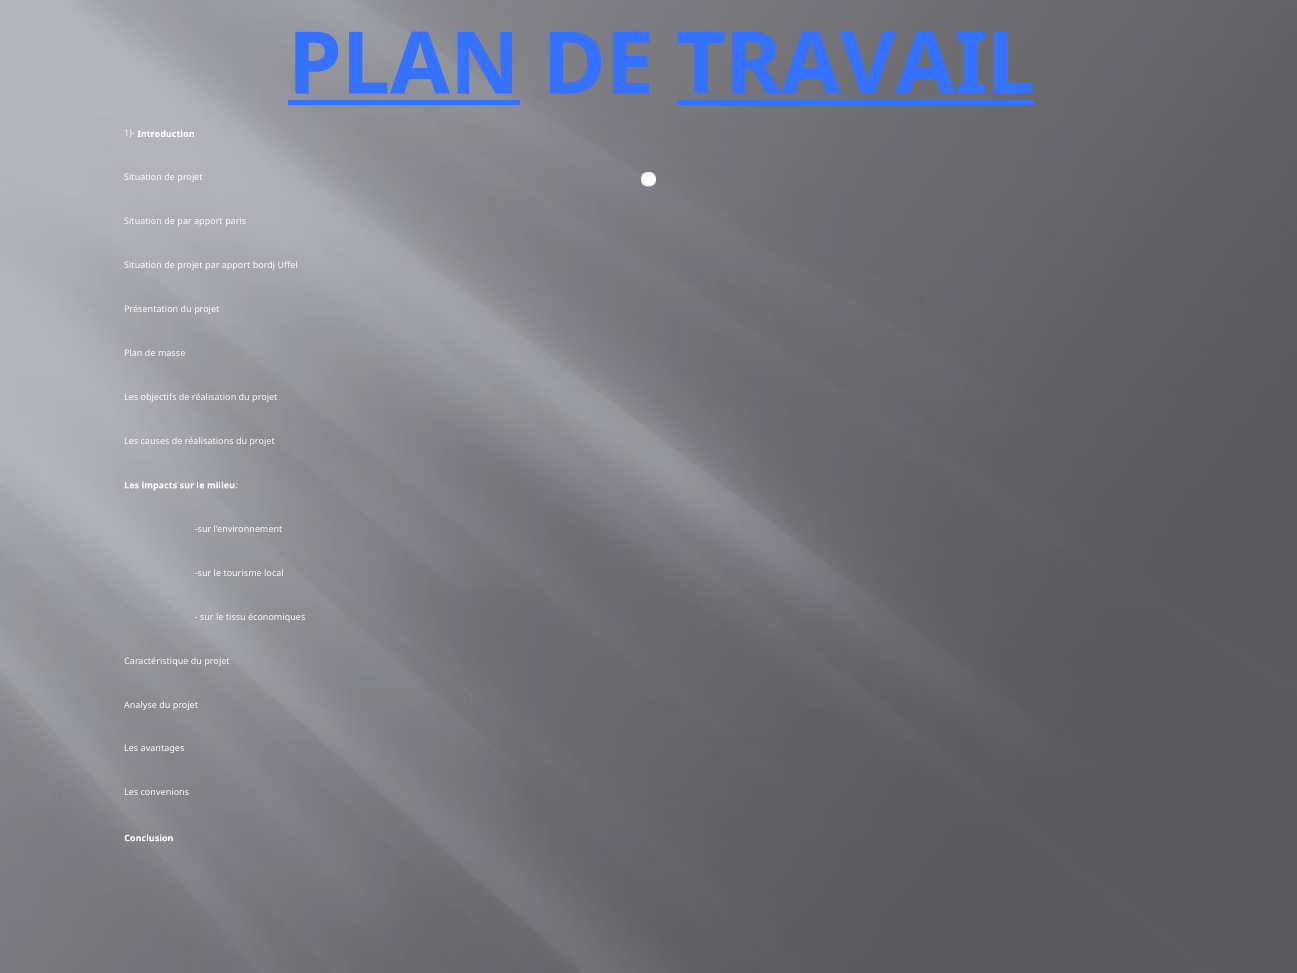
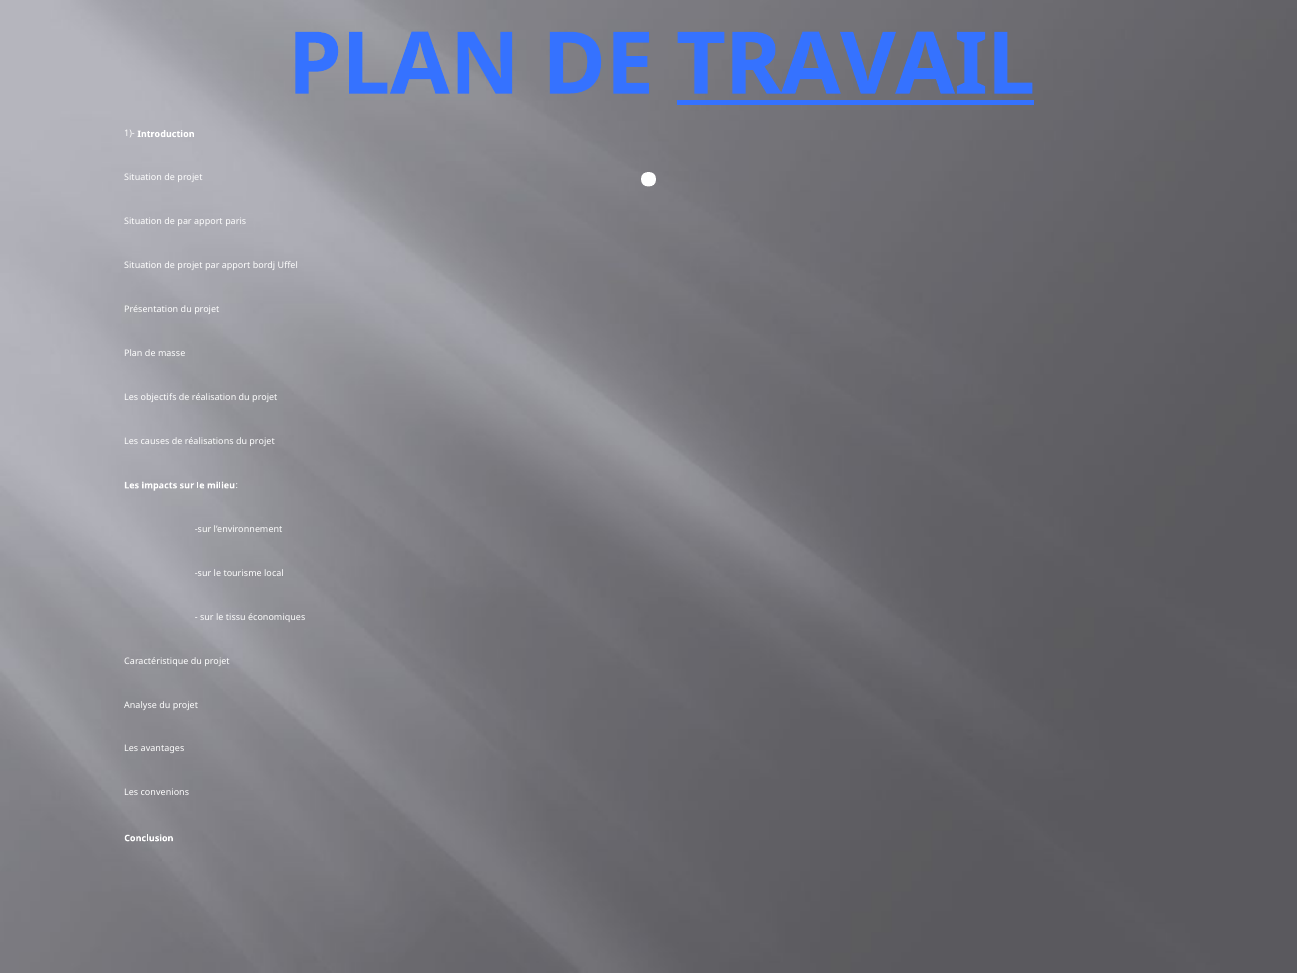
PLAN at (404, 65) underline: present -> none
